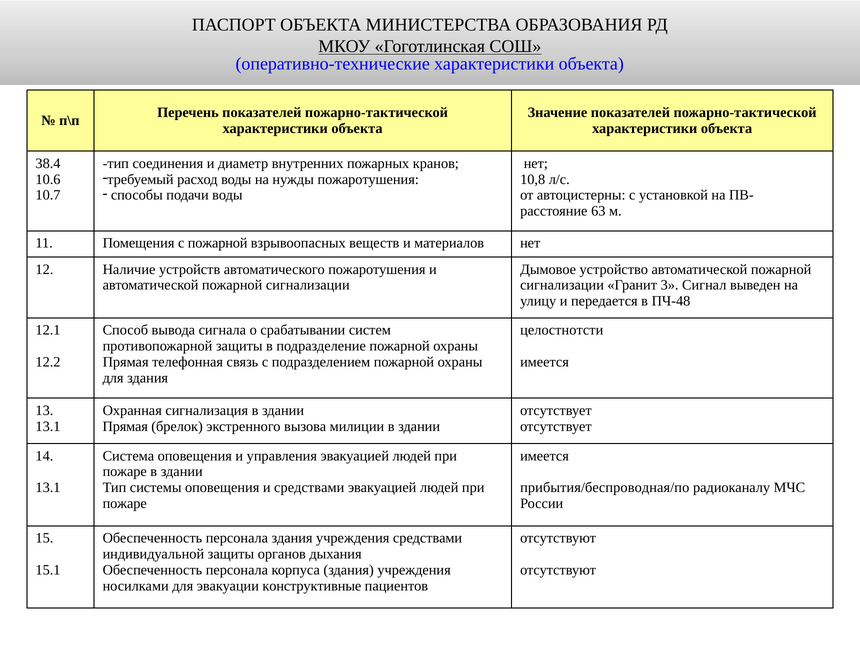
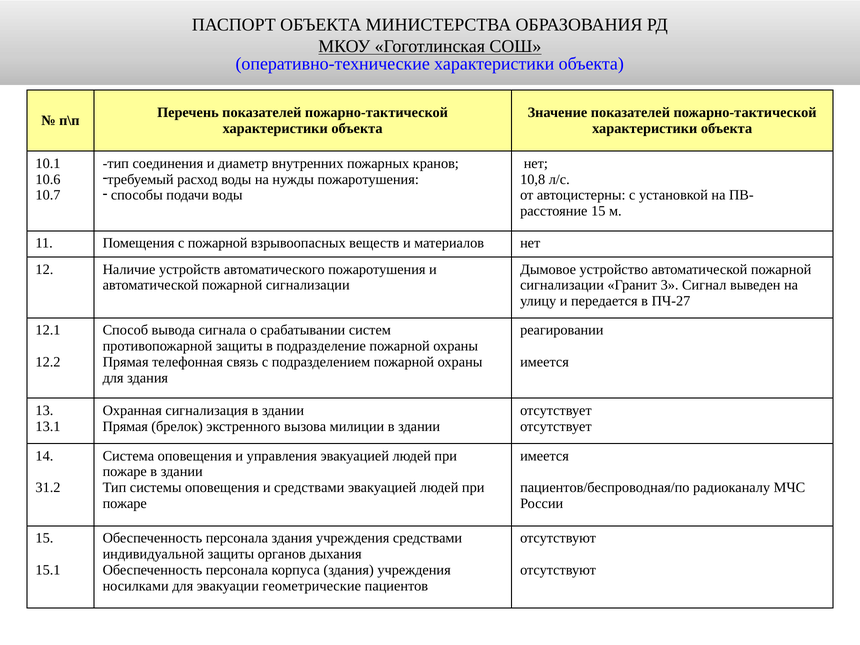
38.4: 38.4 -> 10.1
расстояние 63: 63 -> 15
ПЧ-48: ПЧ-48 -> ПЧ-27
целостнотсти: целостнотсти -> реагировании
13.1 at (48, 488): 13.1 -> 31.2
прибытия/беспроводная/по: прибытия/беспроводная/по -> пациентов/беспроводная/по
конструктивные: конструктивные -> геометрические
